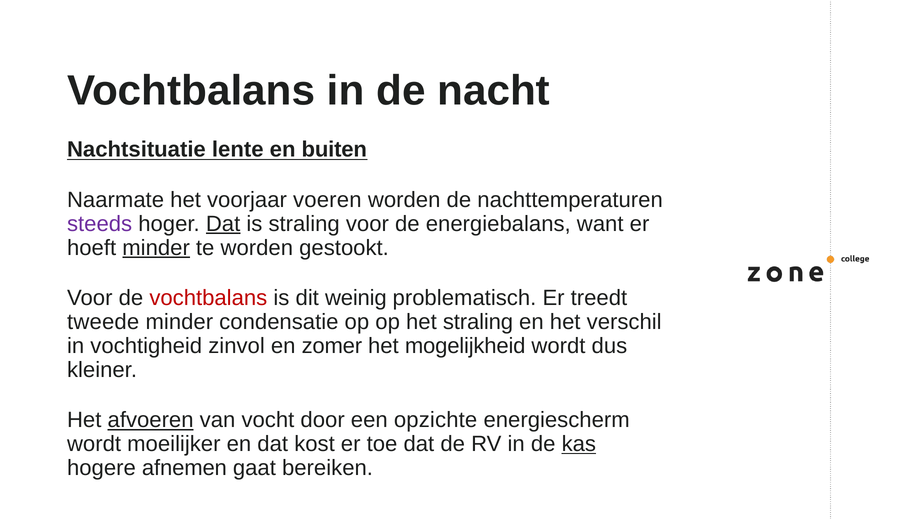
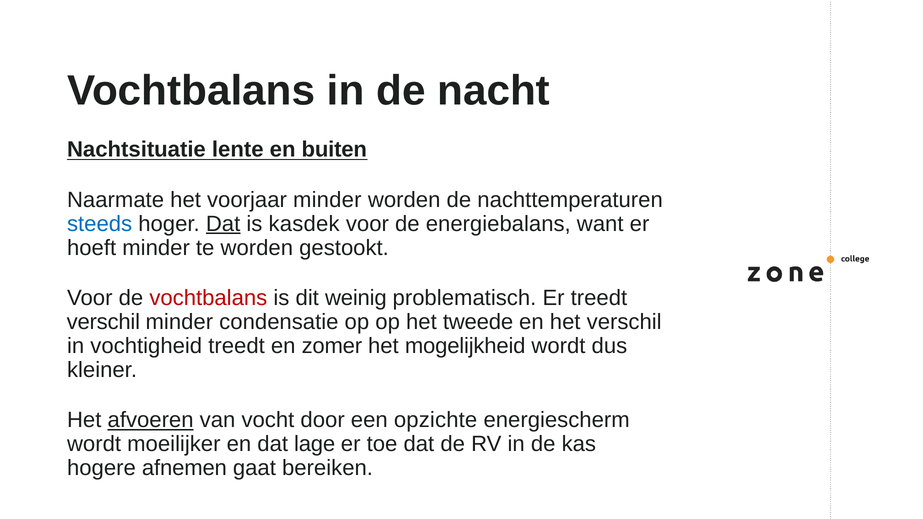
voorjaar voeren: voeren -> minder
steeds colour: purple -> blue
is straling: straling -> kasdek
minder at (156, 248) underline: present -> none
tweede at (103, 322): tweede -> verschil
het straling: straling -> tweede
vochtigheid zinvol: zinvol -> treedt
kost: kost -> lage
kas underline: present -> none
